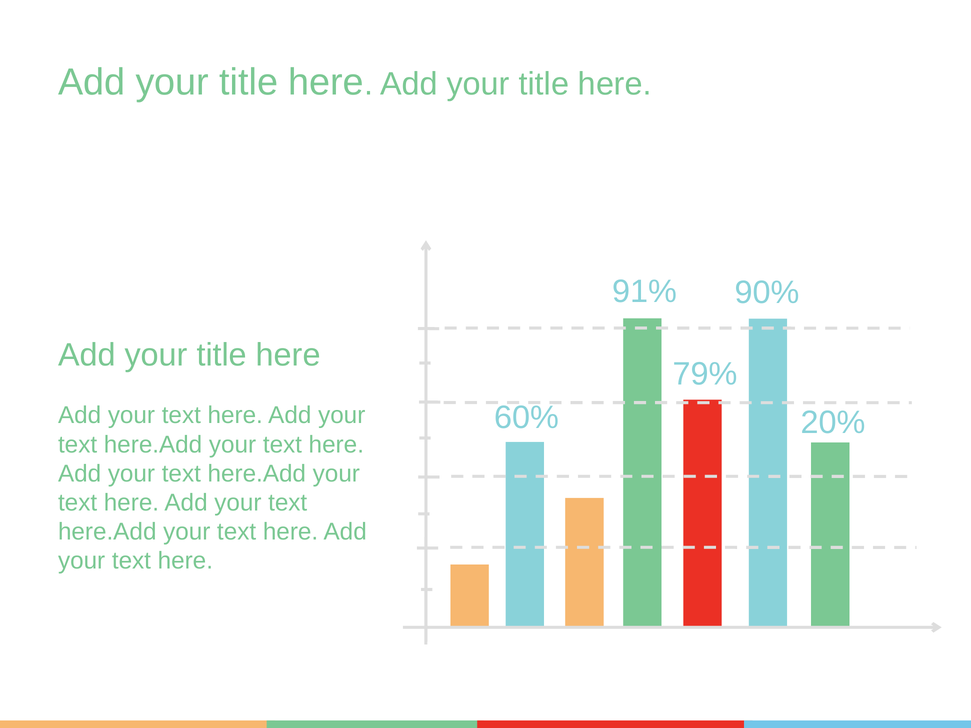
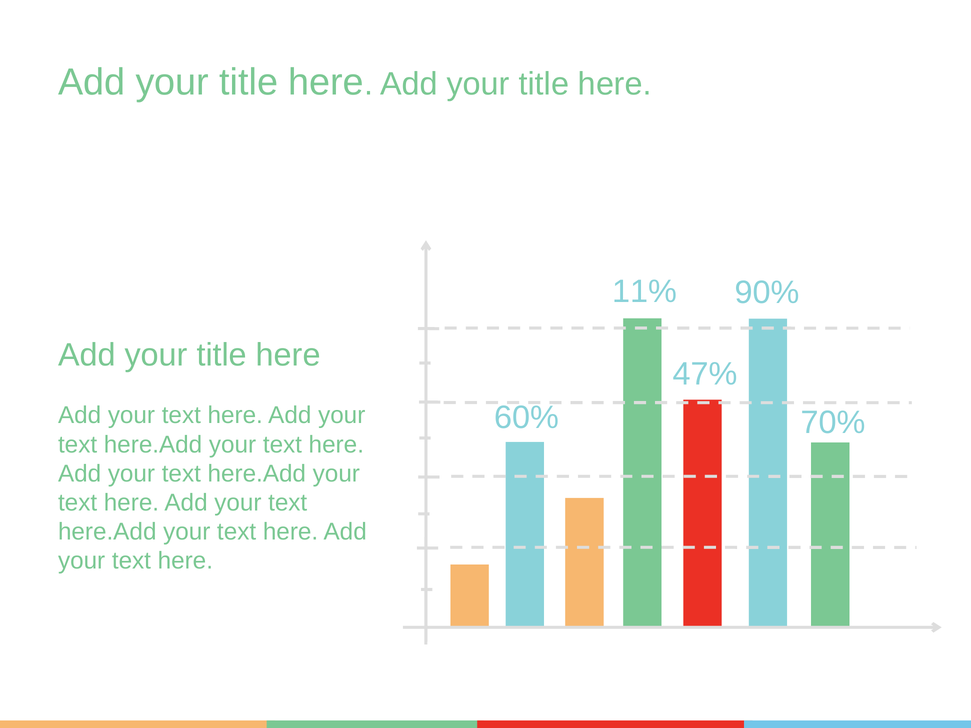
91%: 91% -> 11%
79%: 79% -> 47%
20%: 20% -> 70%
